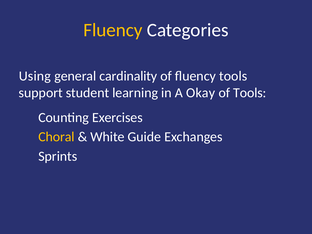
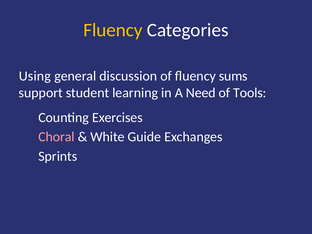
cardinality: cardinality -> discussion
fluency tools: tools -> sums
Okay: Okay -> Need
Choral colour: yellow -> pink
